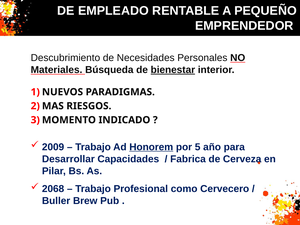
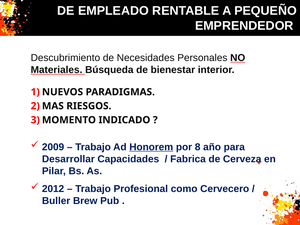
bienestar underline: present -> none
5: 5 -> 8
2068: 2068 -> 2012
